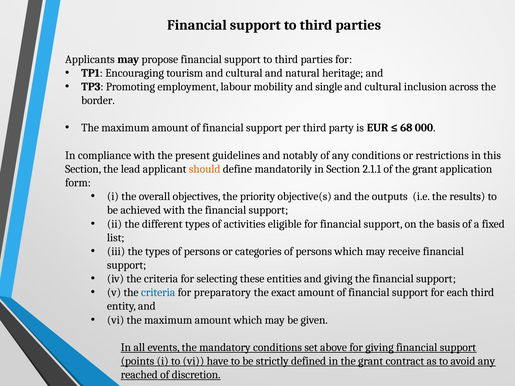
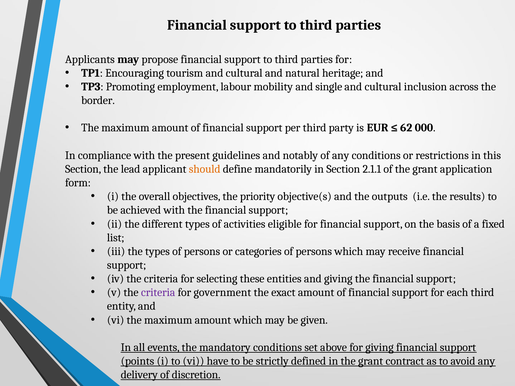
68: 68 -> 62
criteria at (158, 293) colour: blue -> purple
preparatory: preparatory -> government
reached: reached -> delivery
